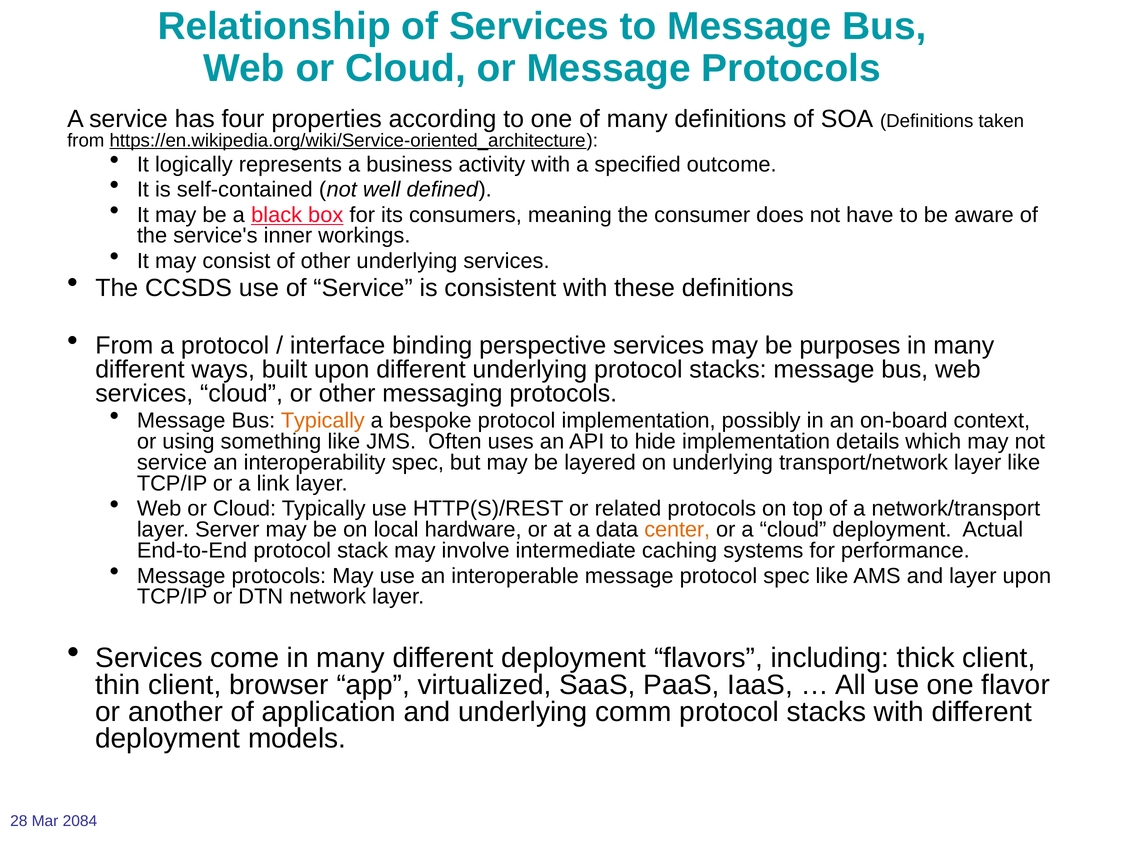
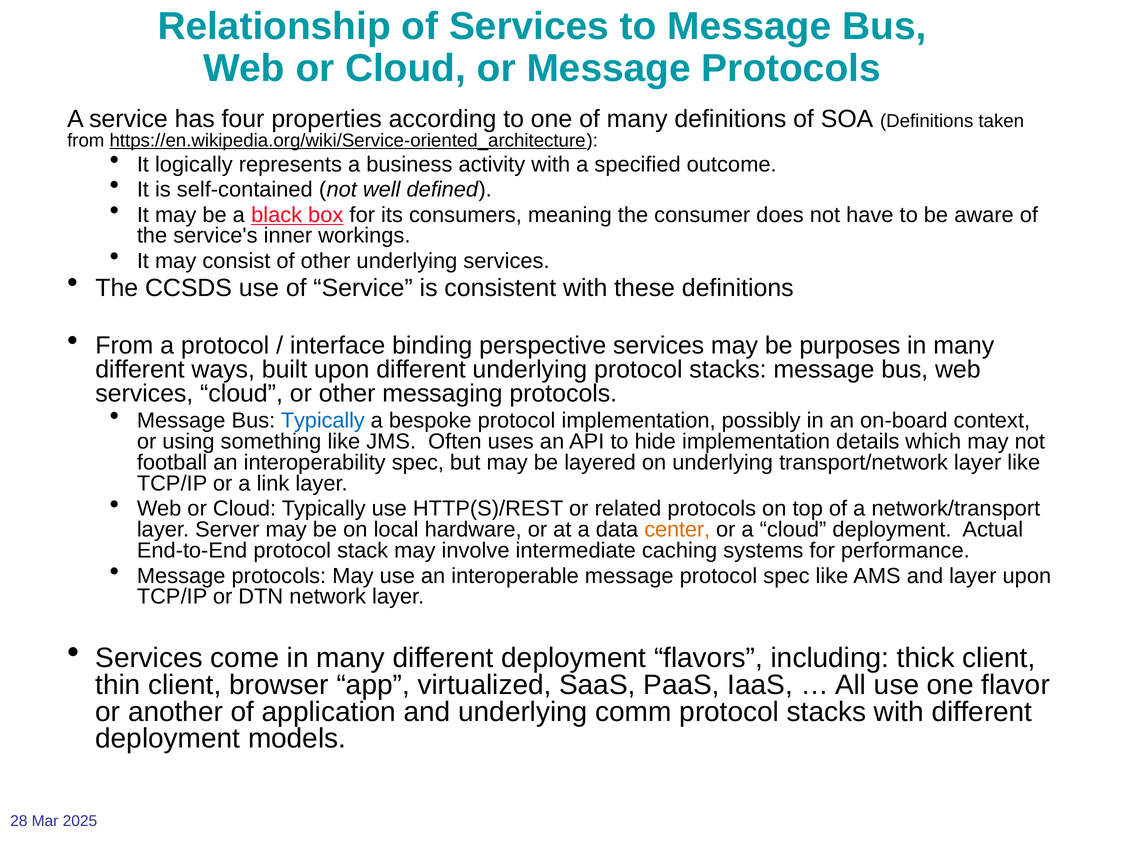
Typically at (323, 421) colour: orange -> blue
service at (172, 463): service -> football
2084: 2084 -> 2025
